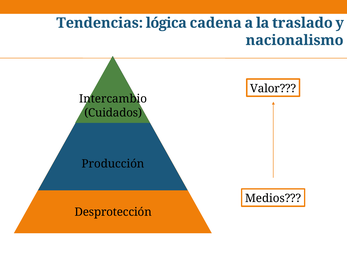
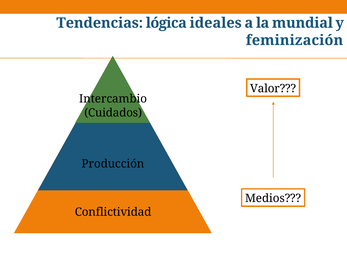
cadena: cadena -> ideales
traslado: traslado -> mundial
nacionalismo: nacionalismo -> feminización
Desprotección: Desprotección -> Conflictividad
